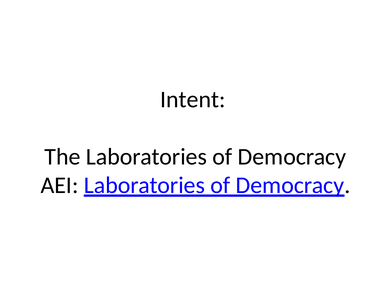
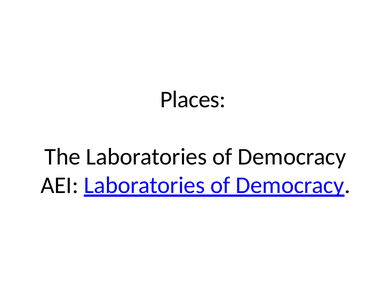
Intent: Intent -> Places
